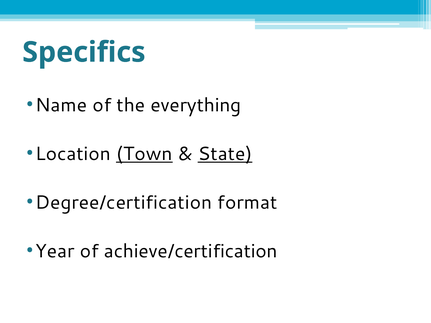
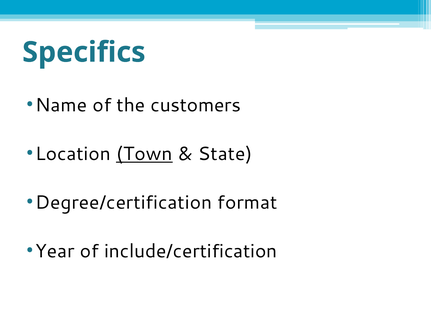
everything: everything -> customers
State underline: present -> none
achieve/certification: achieve/certification -> include/certification
